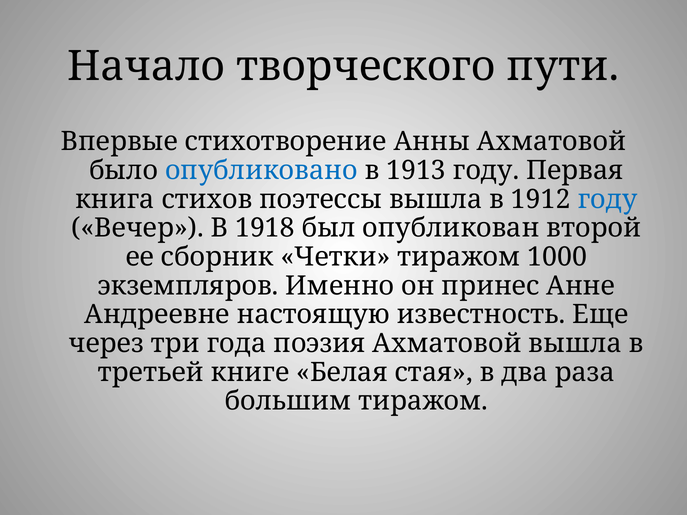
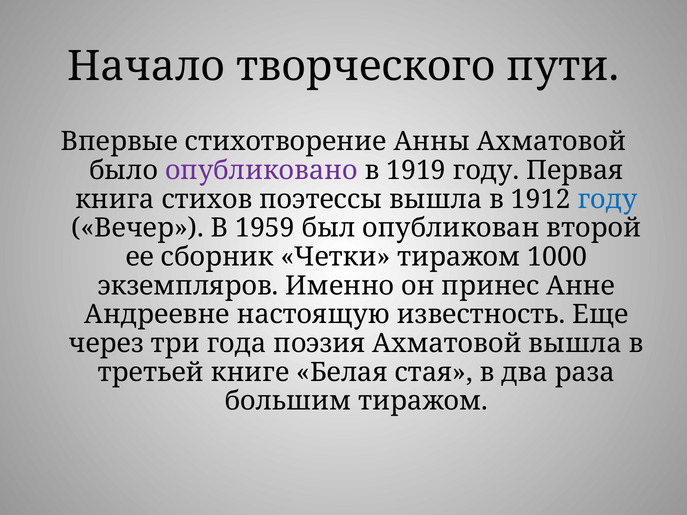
опубликовано colour: blue -> purple
1913: 1913 -> 1919
1918: 1918 -> 1959
